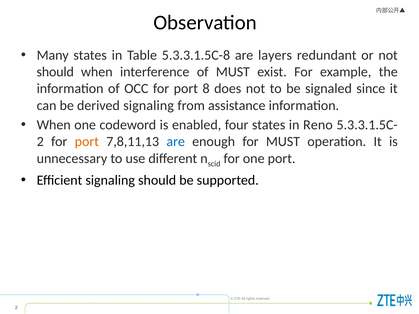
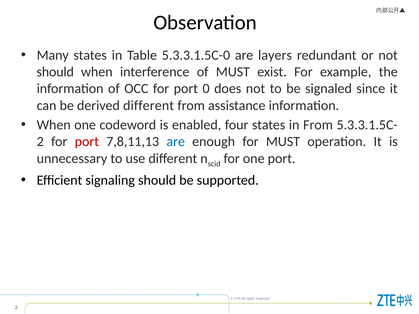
5.3.3.1.5C-8: 5.3.3.1.5C-8 -> 5.3.3.1.5C-0
8: 8 -> 0
derived signaling: signaling -> different
in Reno: Reno -> From
port at (87, 142) colour: orange -> red
